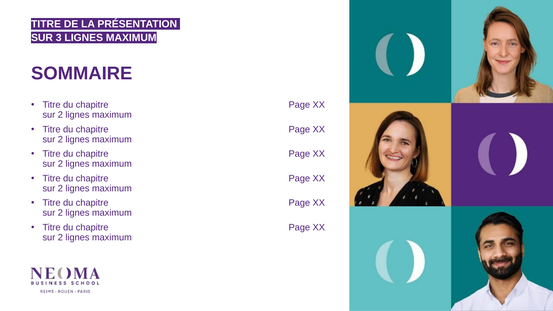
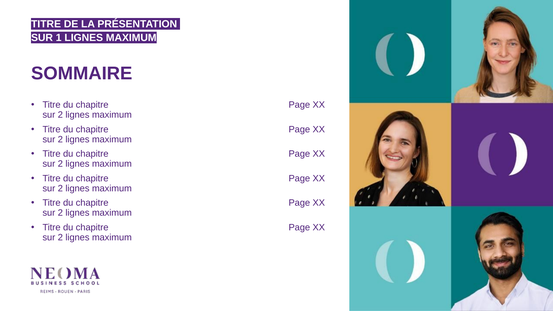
3: 3 -> 1
